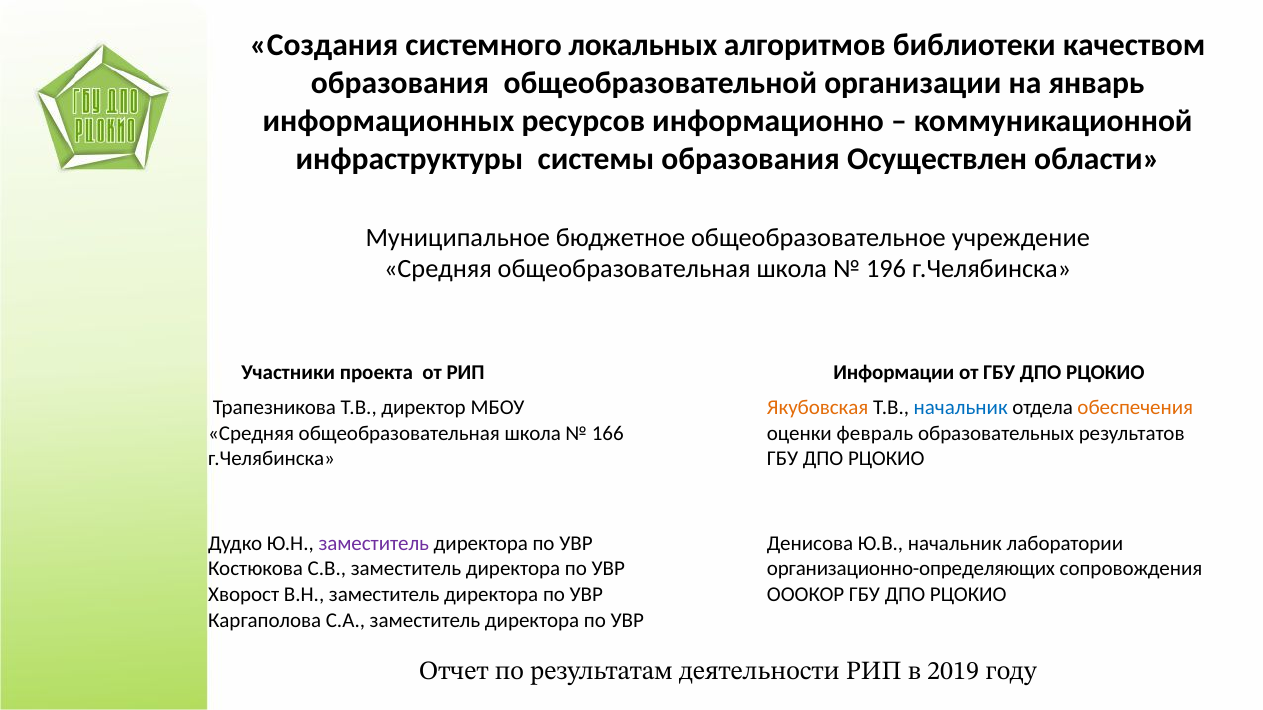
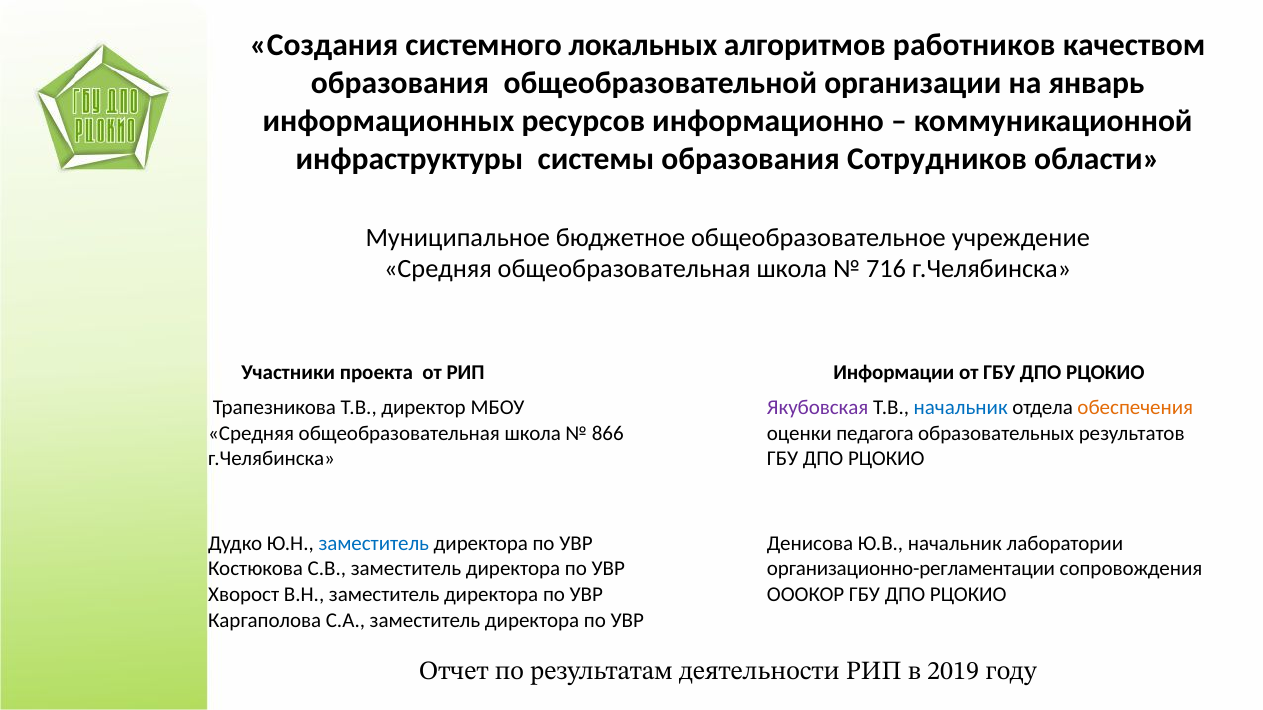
библиотеки: библиотеки -> работников
Осуществлен: Осуществлен -> Сотрудников
196: 196 -> 716
Якубовская colour: orange -> purple
166: 166 -> 866
февраль: февраль -> педагога
заместитель at (374, 544) colour: purple -> blue
организационно-определяющих: организационно-определяющих -> организационно-регламентации
